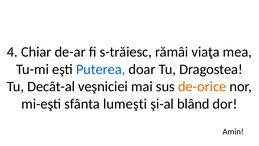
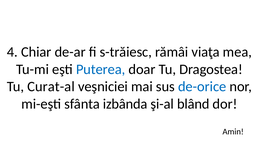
Decât-al: Decât-al -> Curat-al
de-orice colour: orange -> blue
lumeşti: lumeşti -> izbânda
